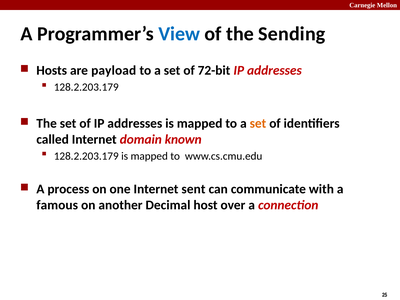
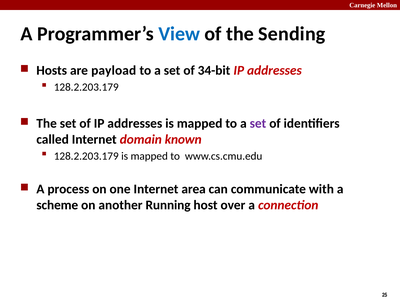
72-bit: 72-bit -> 34-bit
set at (258, 123) colour: orange -> purple
sent: sent -> area
famous: famous -> scheme
Decimal: Decimal -> Running
